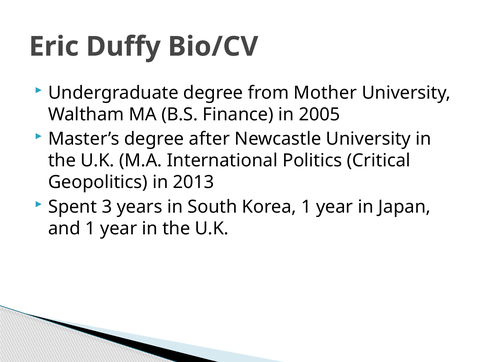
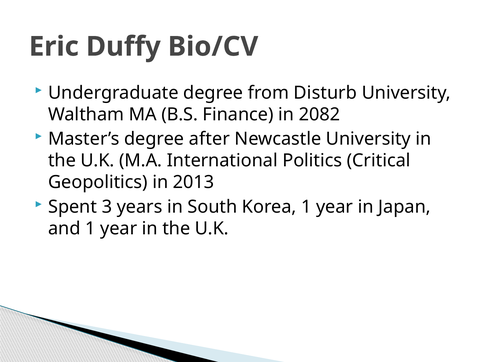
Mother: Mother -> Disturb
2005: 2005 -> 2082
